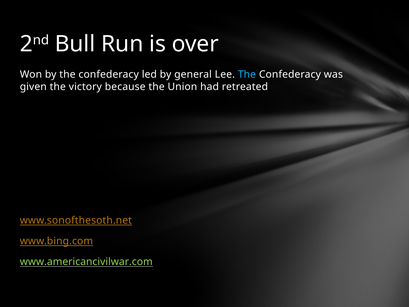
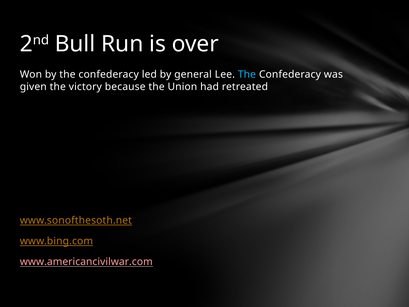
www.americancivilwar.com colour: light green -> pink
